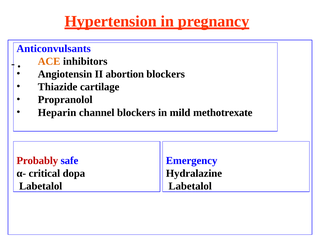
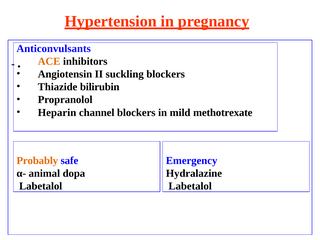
abortion: abortion -> suckling
cartilage: cartilage -> bilirubin
Probably colour: red -> orange
critical: critical -> animal
